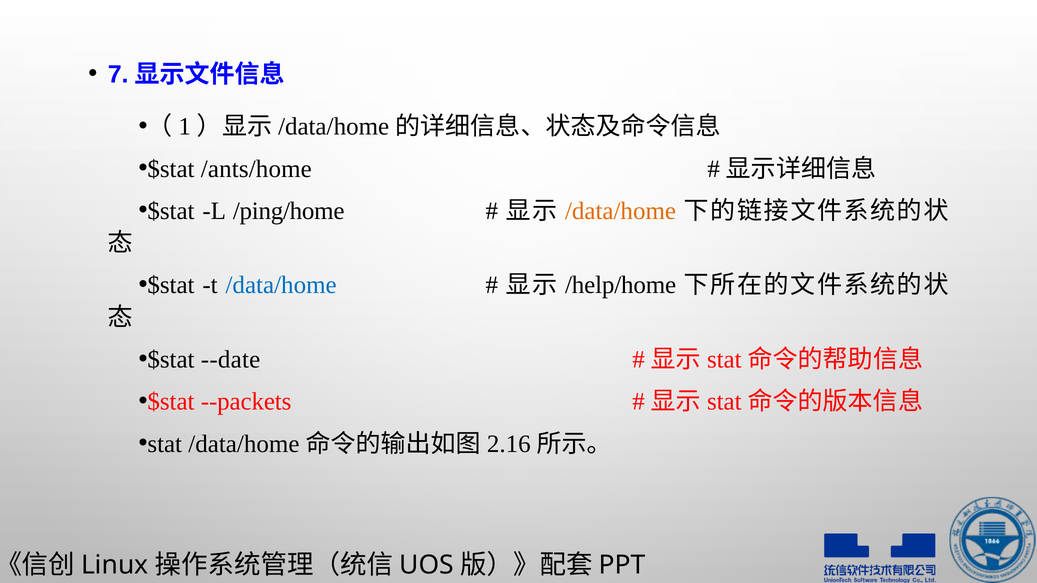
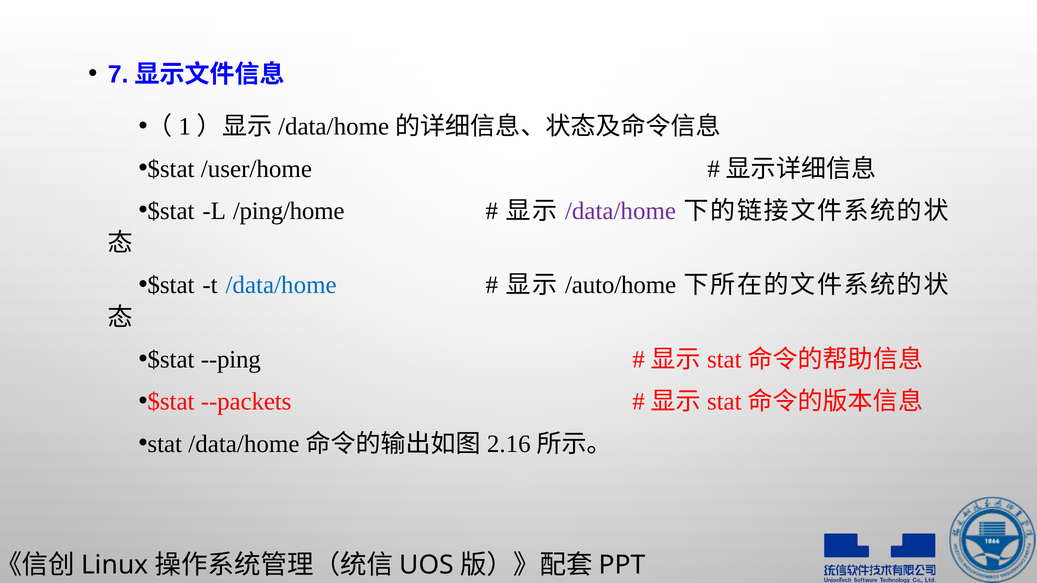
/ants/home: /ants/home -> /user/home
/data/home at (621, 211) colour: orange -> purple
/help/home: /help/home -> /auto/home
--date: --date -> --ping
